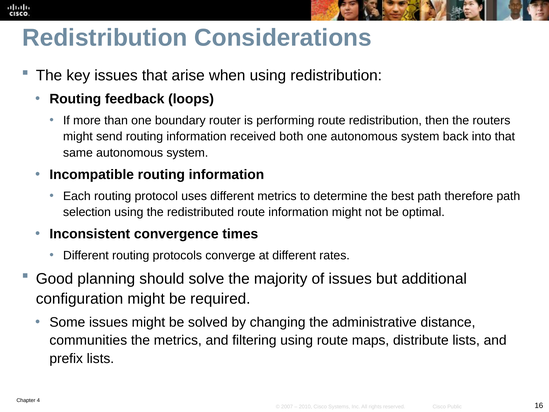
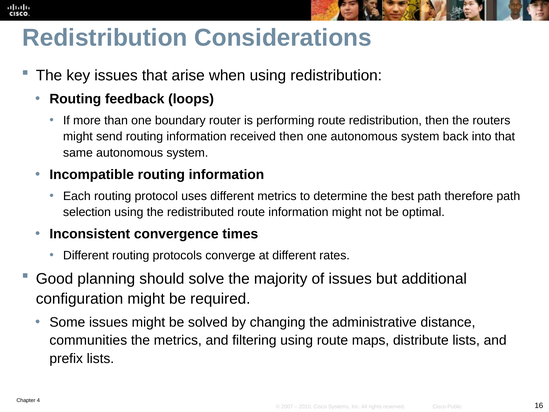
received both: both -> then
